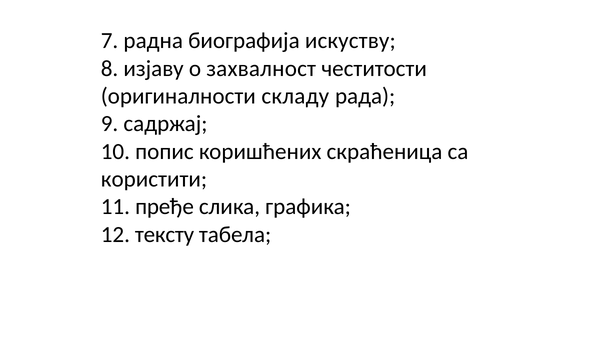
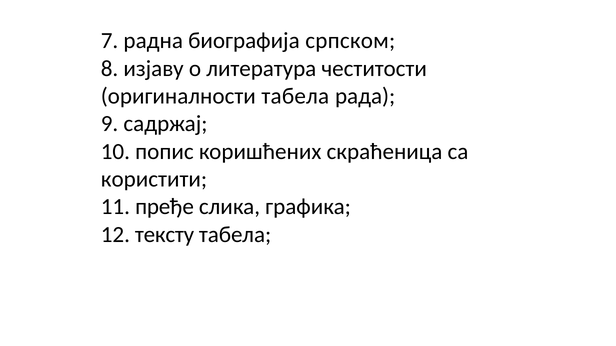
искуству: искуству -> српском
захвалност: захвалност -> литература
оригиналности складу: складу -> табела
